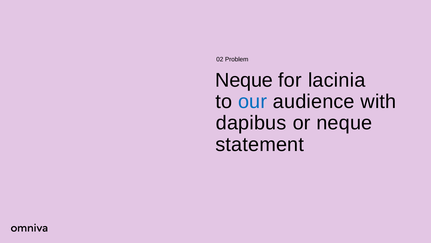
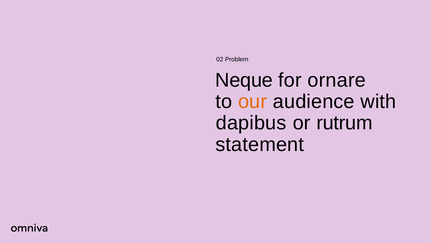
lacinia: lacinia -> ornare
our colour: blue -> orange
or neque: neque -> rutrum
